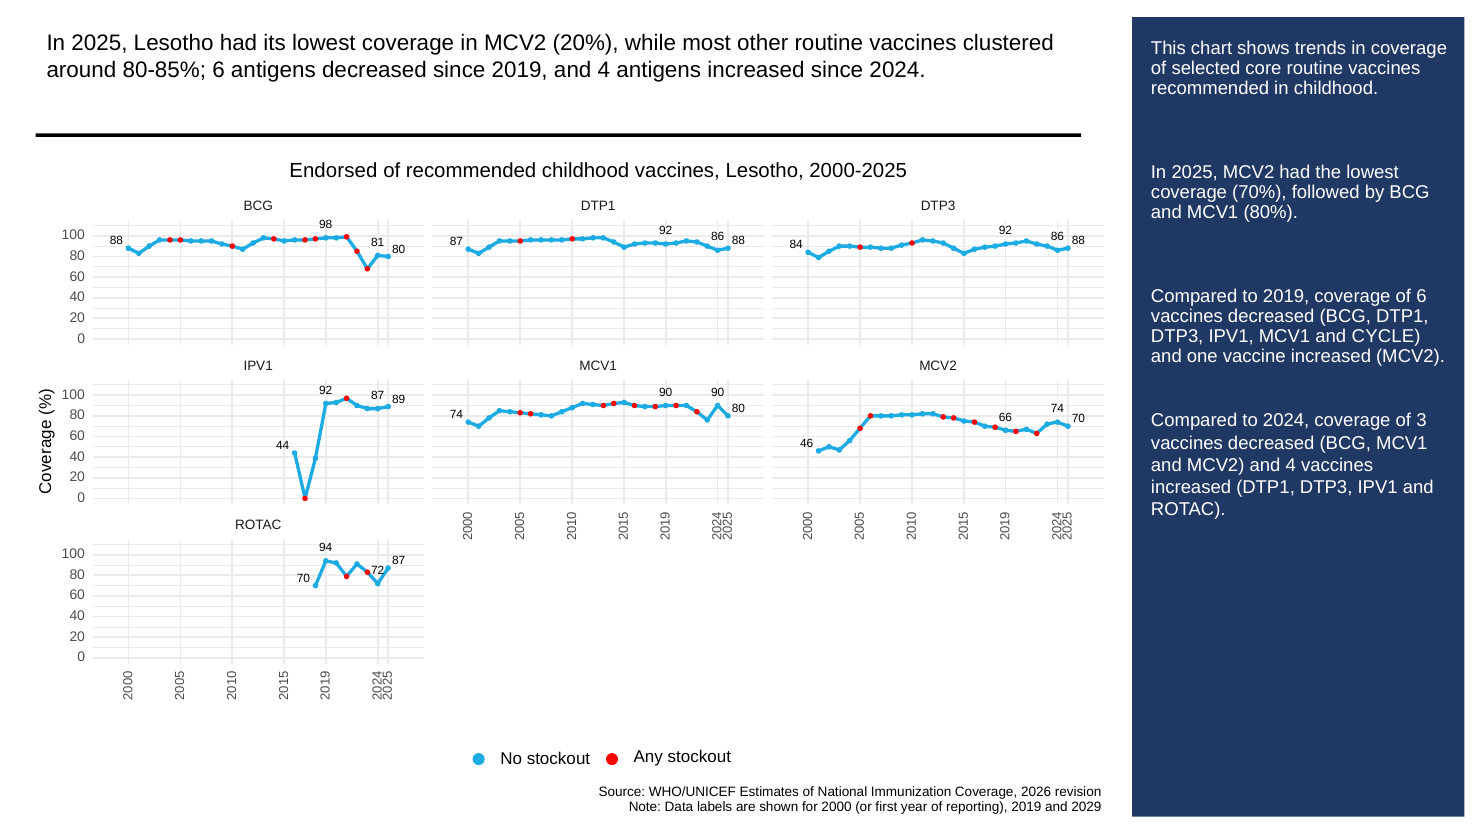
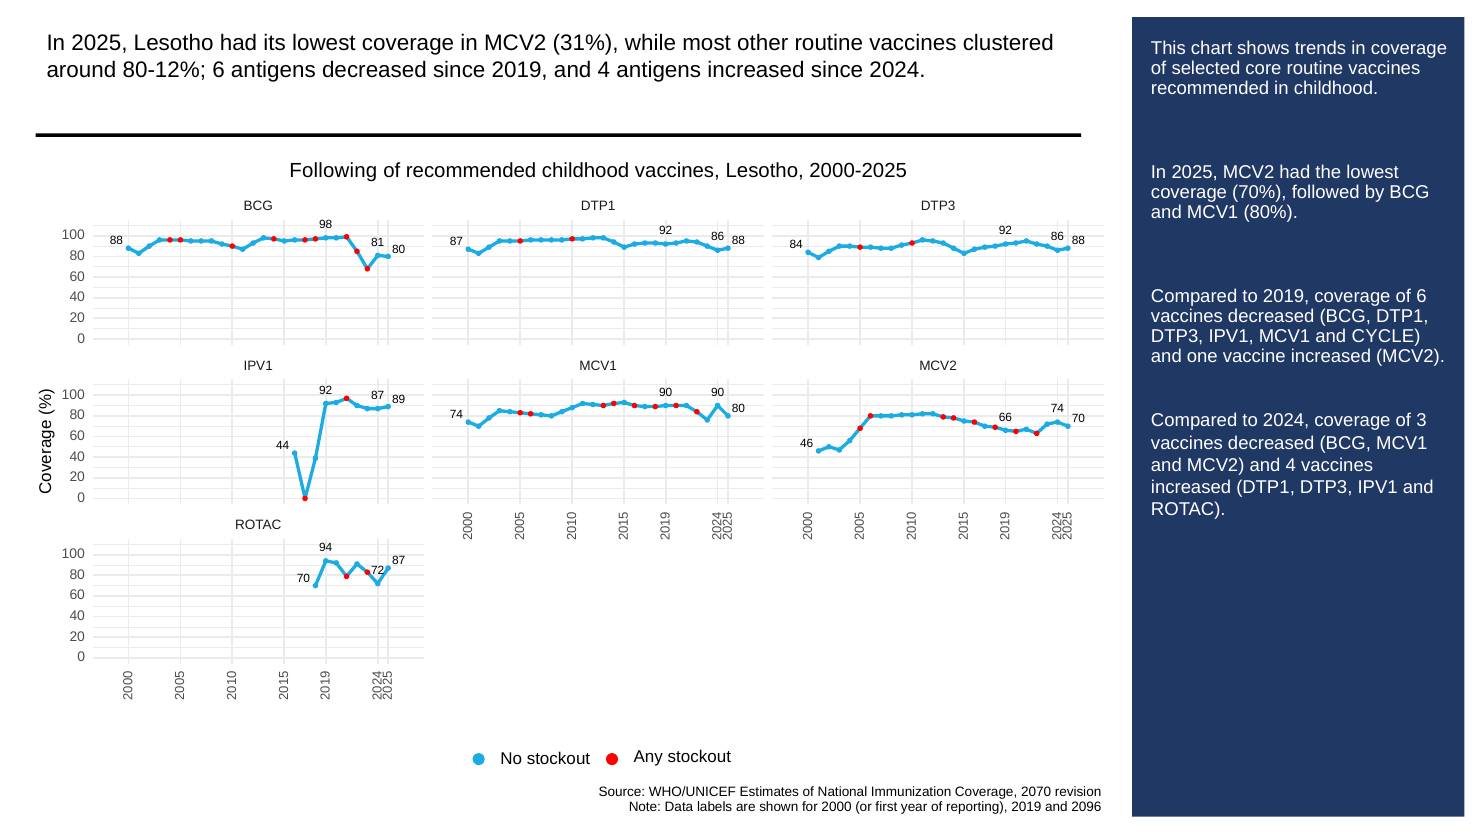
20%: 20% -> 31%
80-85%: 80-85% -> 80-12%
Endorsed: Endorsed -> Following
2026: 2026 -> 2070
2029: 2029 -> 2096
